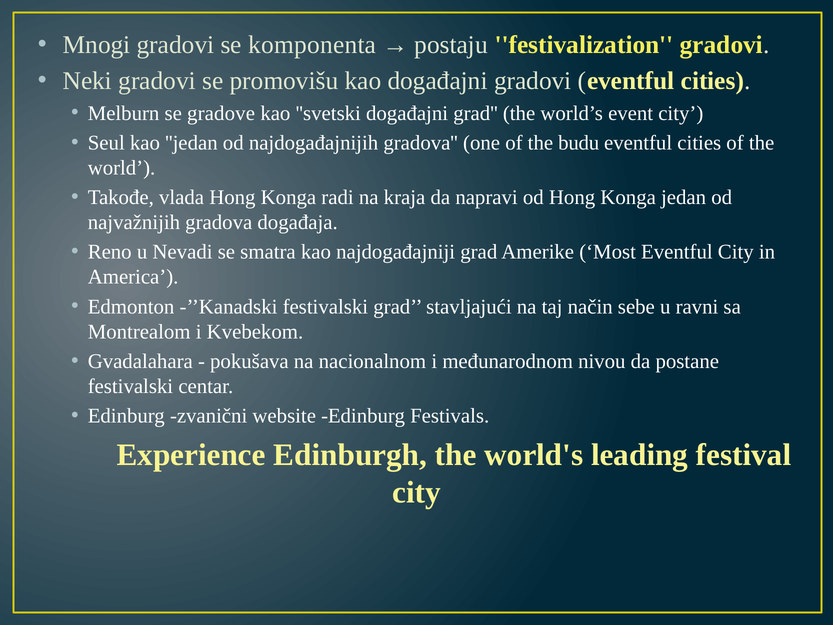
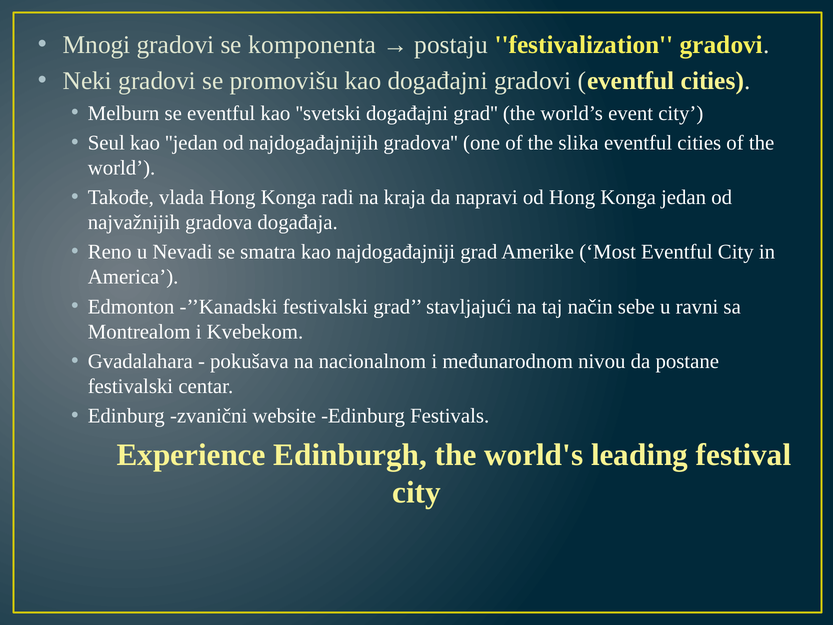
se gradove: gradove -> eventful
budu: budu -> slika
